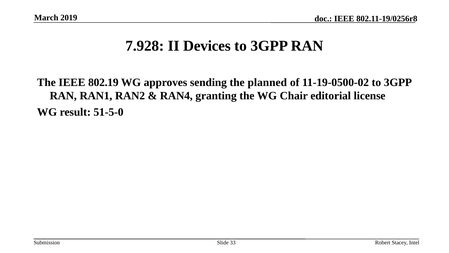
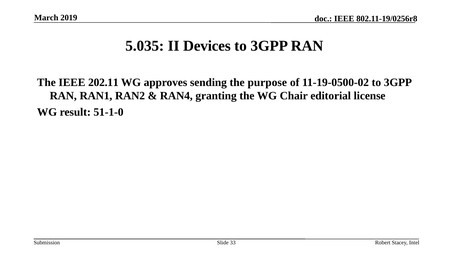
7.928: 7.928 -> 5.035
802.19: 802.19 -> 202.11
planned: planned -> purpose
51-5-0: 51-5-0 -> 51-1-0
